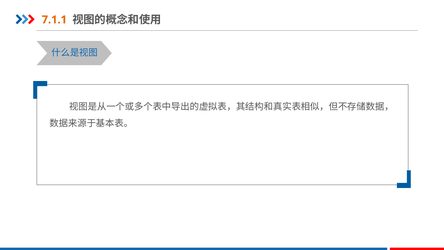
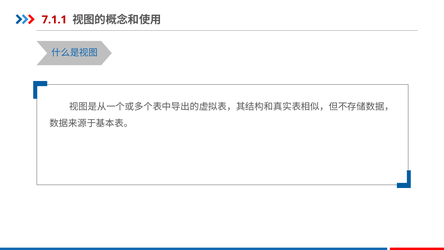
7.1.1 colour: orange -> red
